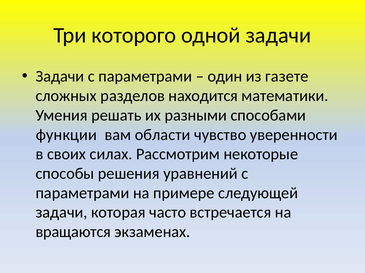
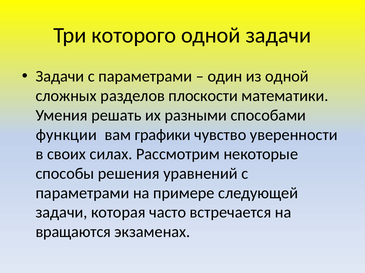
из газете: газете -> одной
находится: находится -> плоскости
области: области -> графики
